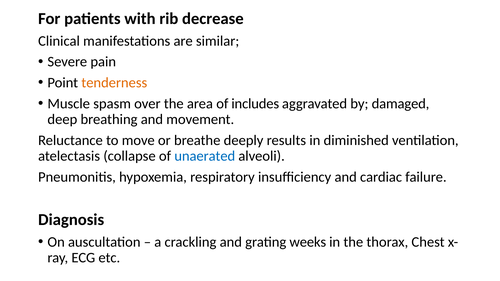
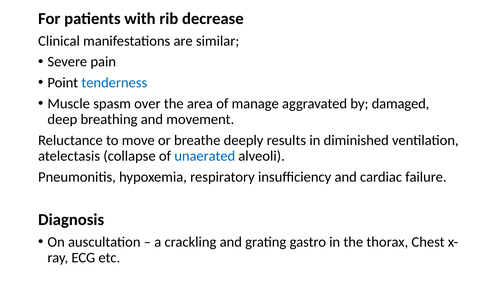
tenderness colour: orange -> blue
includes: includes -> manage
weeks: weeks -> gastro
